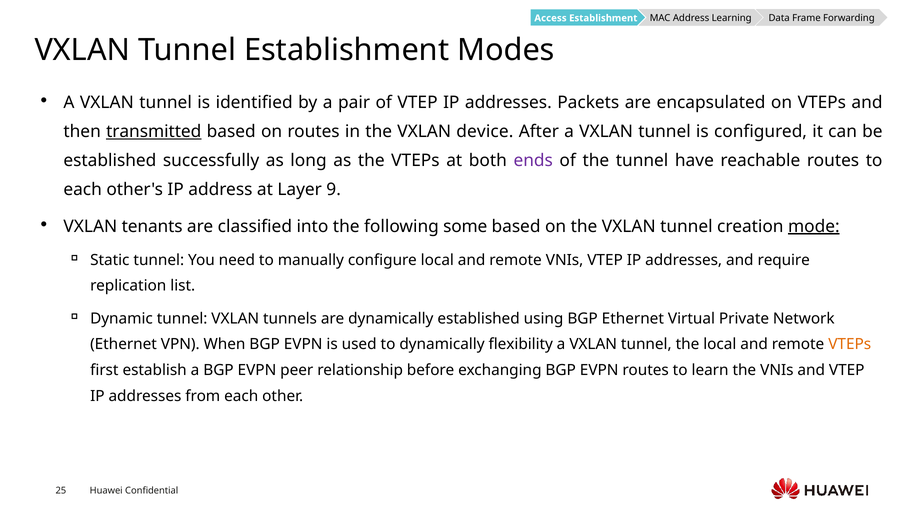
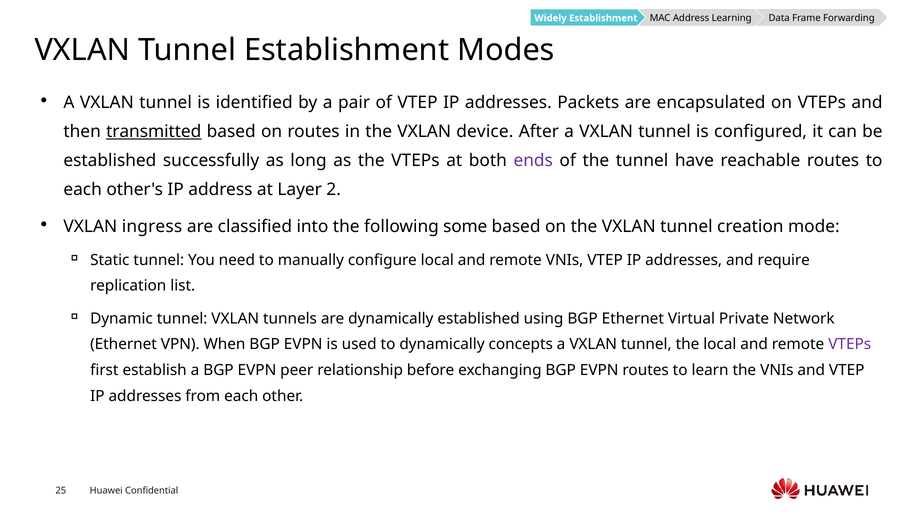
Access: Access -> Widely
9: 9 -> 2
tenants: tenants -> ingress
mode underline: present -> none
flexibility: flexibility -> concepts
VTEPs at (850, 345) colour: orange -> purple
